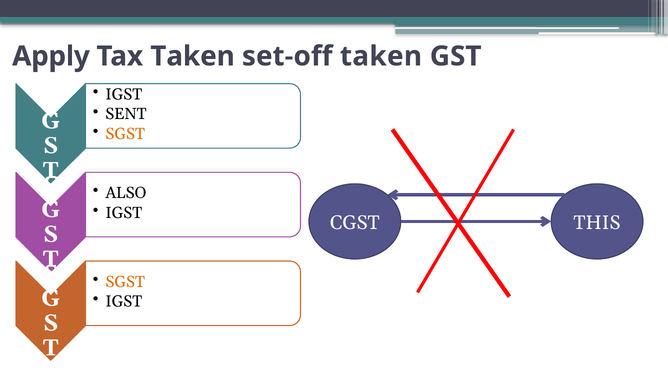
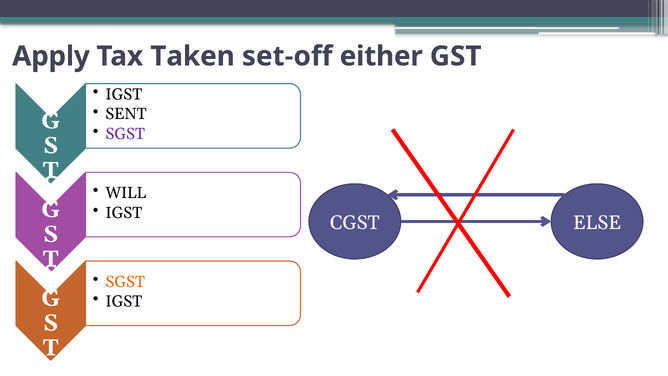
set-off taken: taken -> either
SGST at (125, 134) colour: orange -> purple
ALSO: ALSO -> WILL
THIS: THIS -> ELSE
